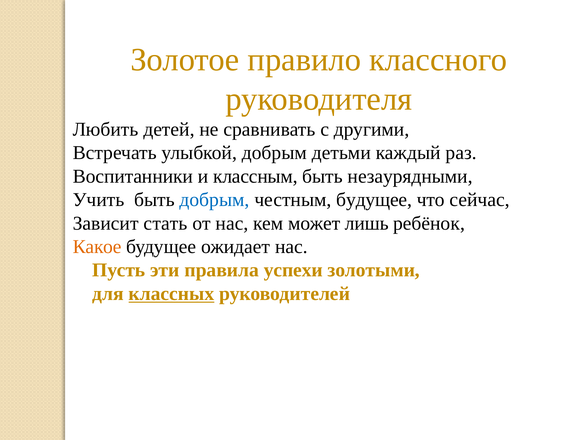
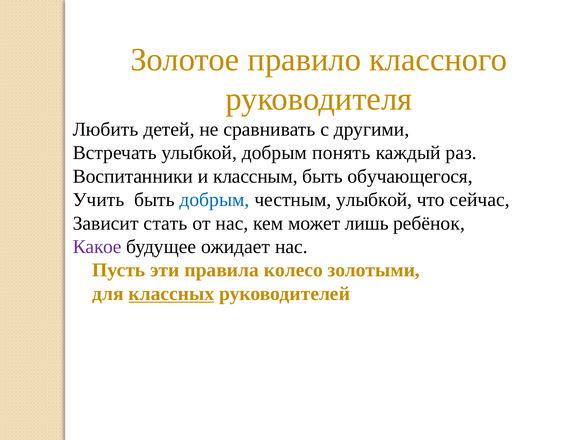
детьми: детьми -> понять
незаурядными: незаурядными -> обучающегося
честным будущее: будущее -> улыбкой
Какое colour: orange -> purple
успехи: успехи -> колесо
